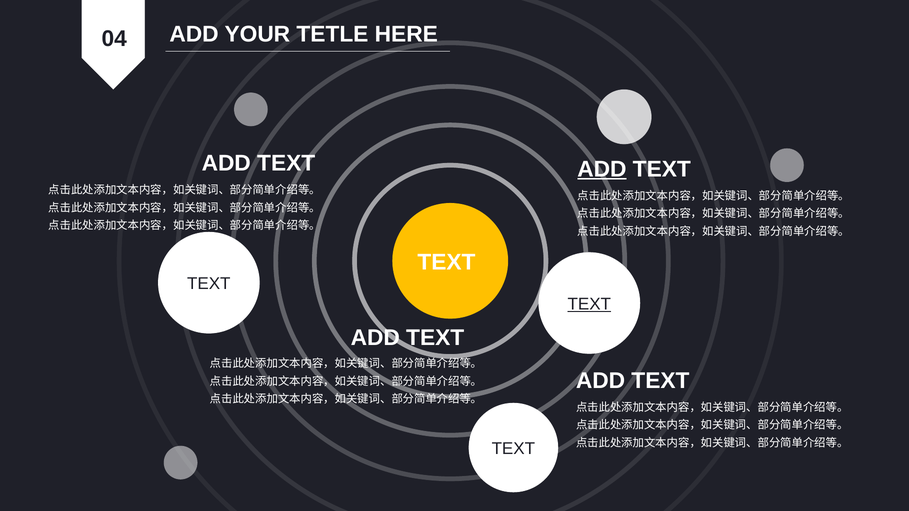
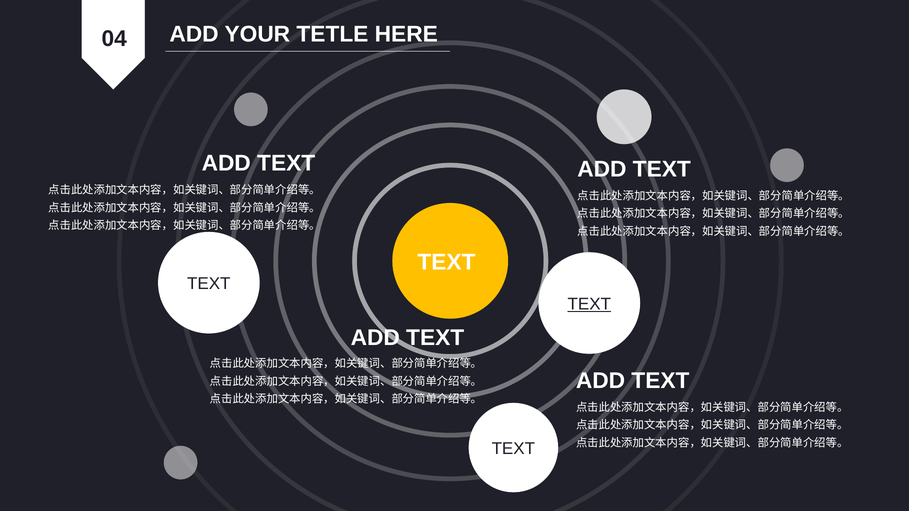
ADD at (602, 169) underline: present -> none
